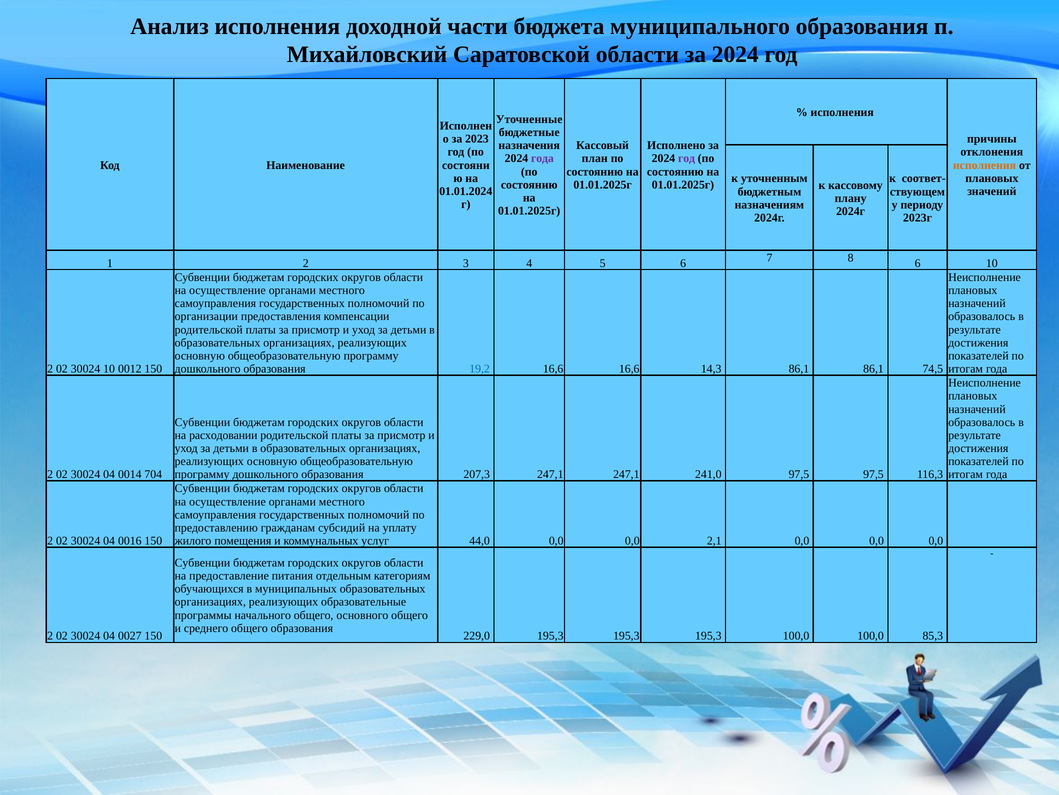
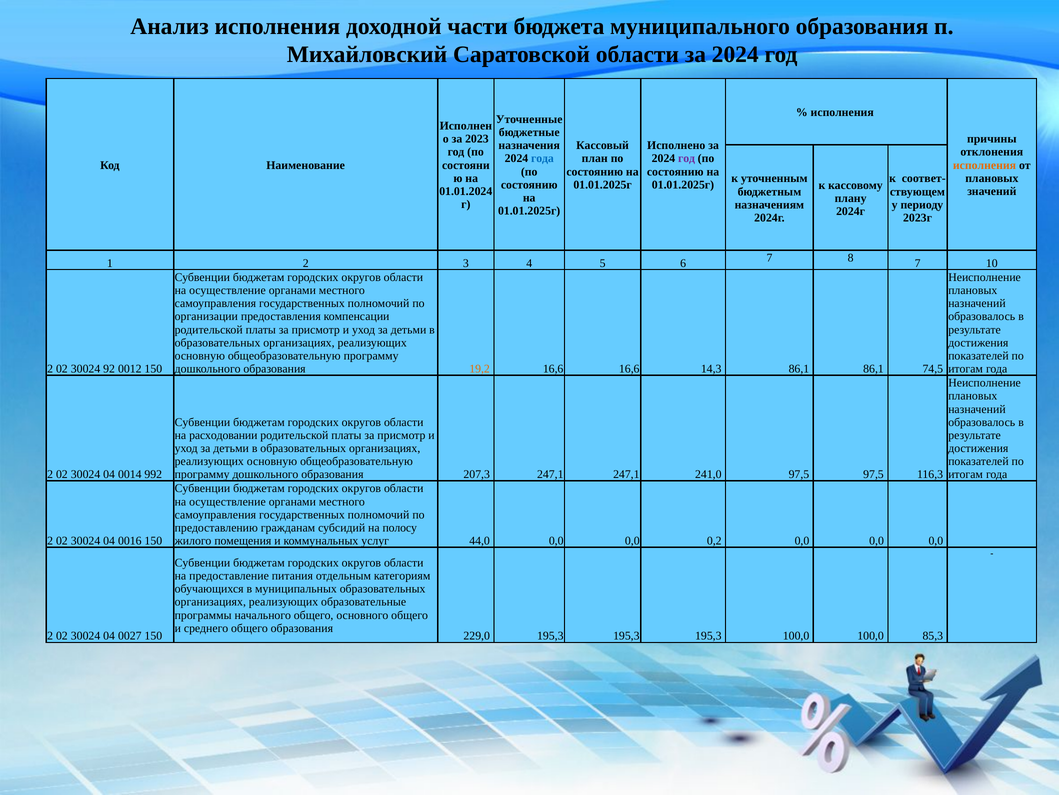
года at (542, 158) colour: purple -> blue
8 6: 6 -> 7
30024 10: 10 -> 92
19,2 colour: blue -> orange
704: 704 -> 992
уплату: уплату -> полосу
2,1: 2,1 -> 0,2
